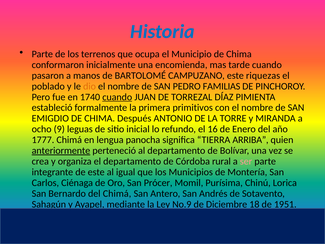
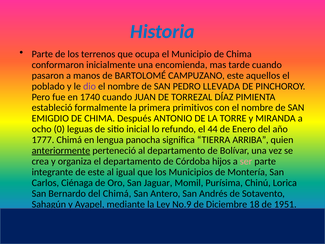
riquezas: riquezas -> aquellos
dio colour: orange -> purple
FAMILIAS: FAMILIAS -> LLEVADA
cuando at (117, 97) underline: present -> none
9: 9 -> 0
16: 16 -> 44
rural: rural -> hijos
Prócer: Prócer -> Jaguar
